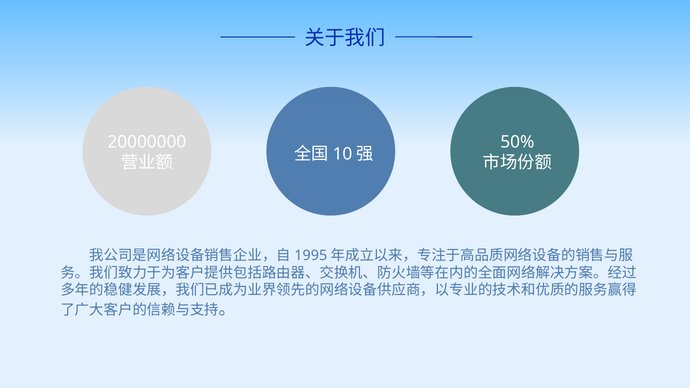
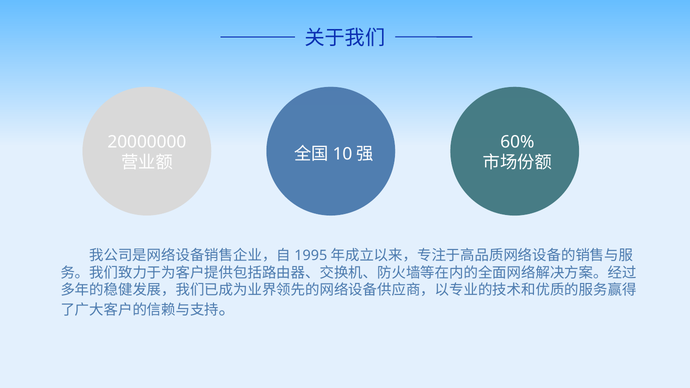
50%: 50% -> 60%
